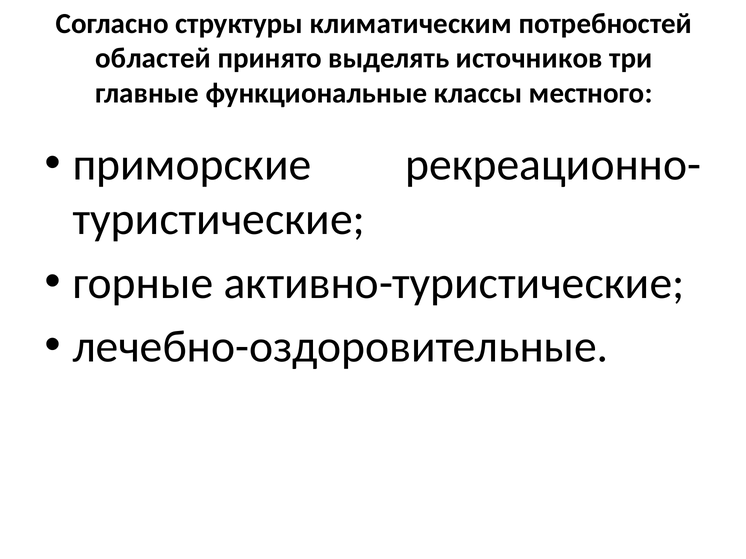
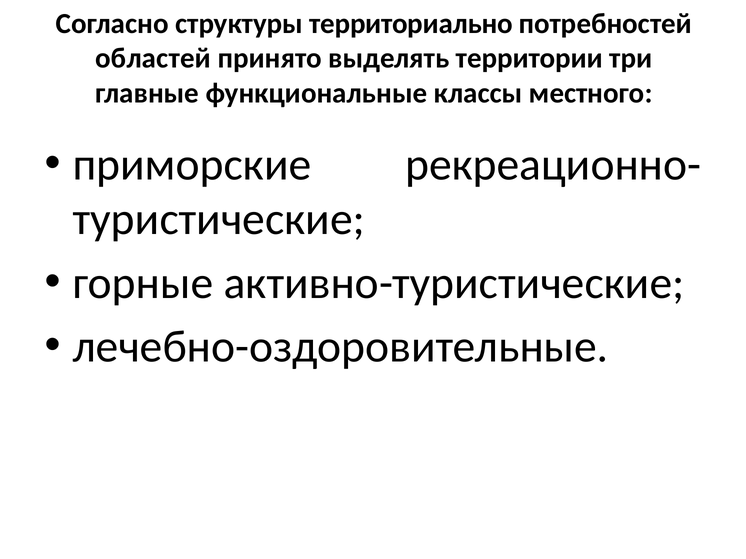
климатическим: климатическим -> территориально
источников: источников -> территории
